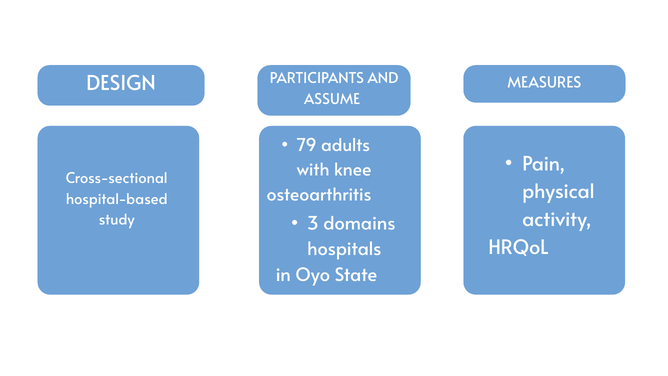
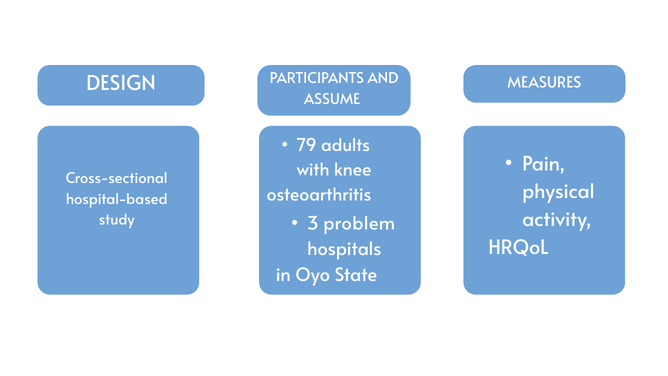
domains: domains -> problem
